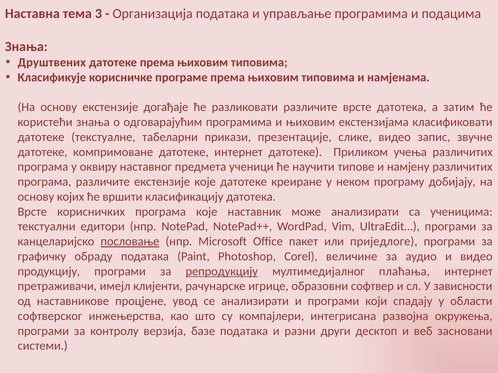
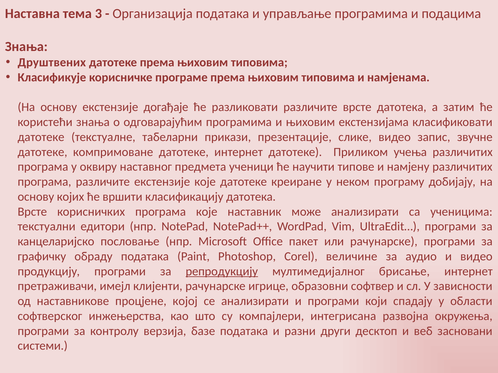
пословање underline: present -> none
или приједлоге: приједлоге -> рачунарске
плаћања: плаћања -> брисање
увод: увод -> којој
